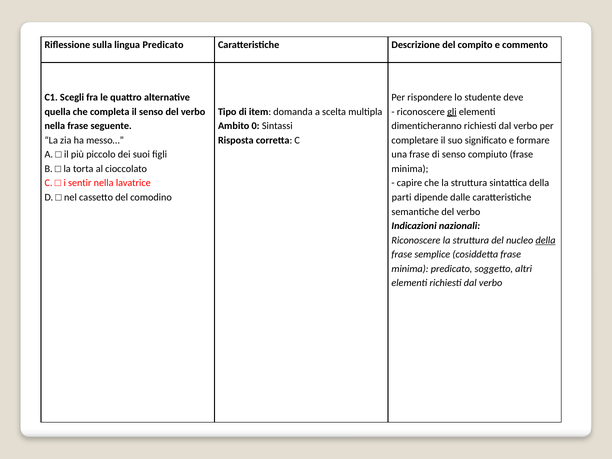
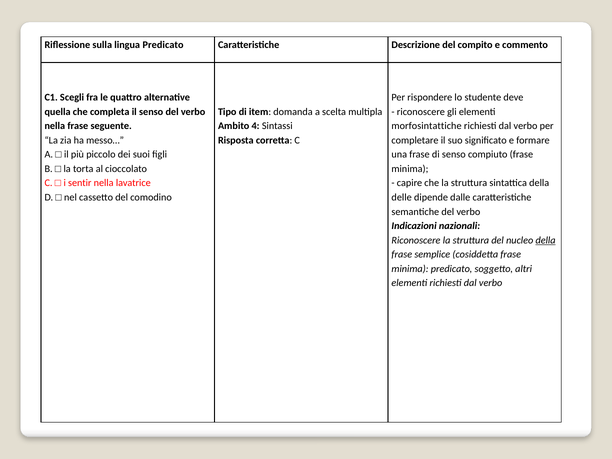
gli underline: present -> none
0: 0 -> 4
dimenticheranno: dimenticheranno -> morfosintattiche
parti: parti -> delle
